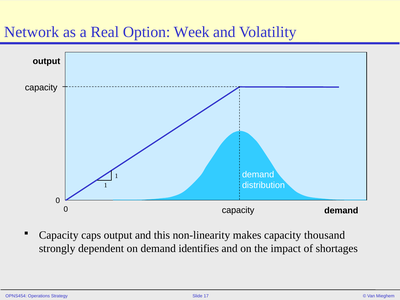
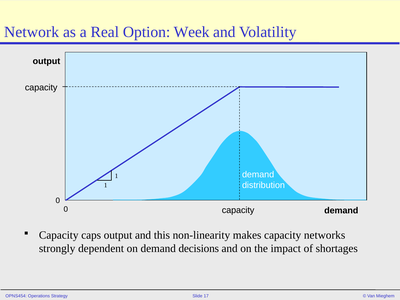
thousand: thousand -> networks
identifies: identifies -> decisions
